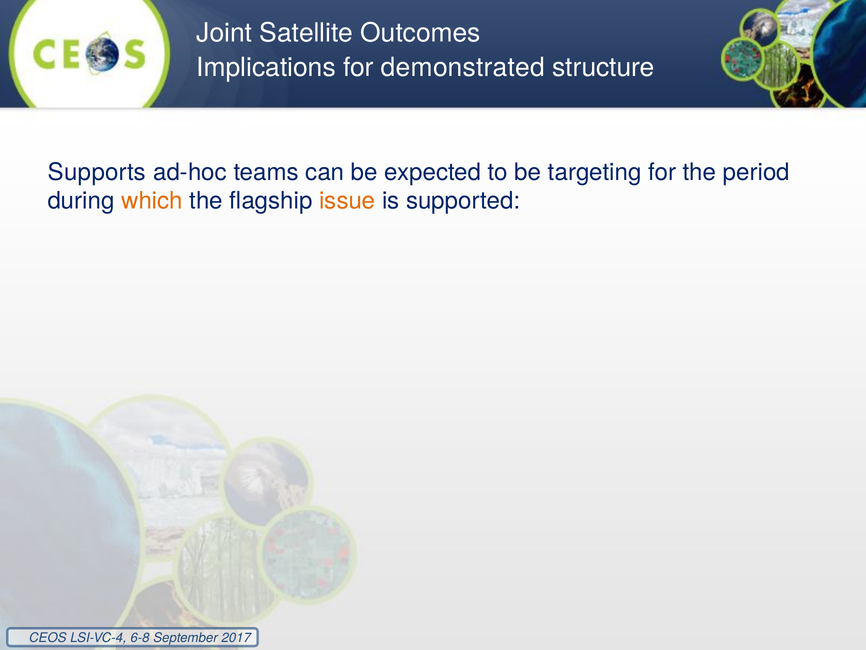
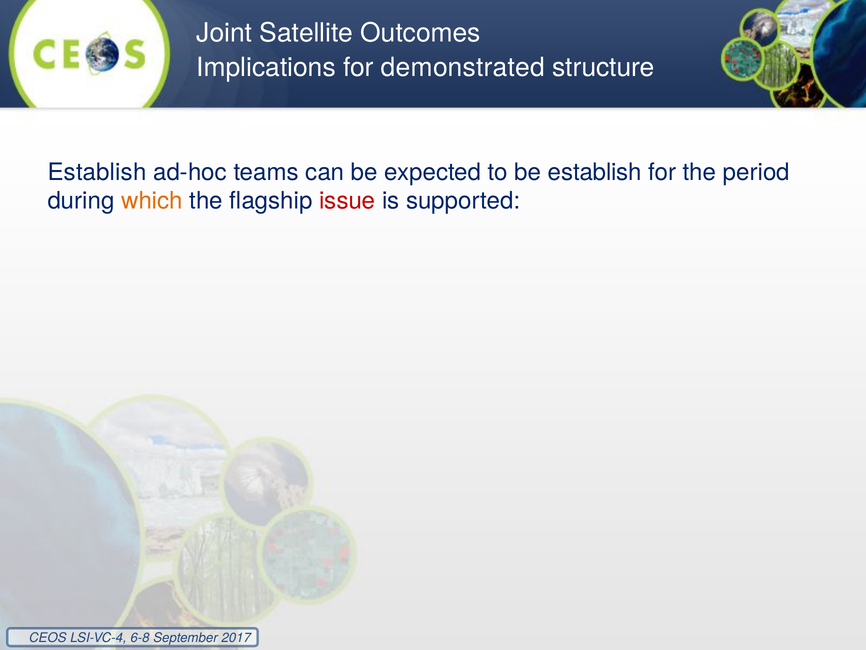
Supports at (97, 172): Supports -> Establish
be targeting: targeting -> establish
issue colour: orange -> red
